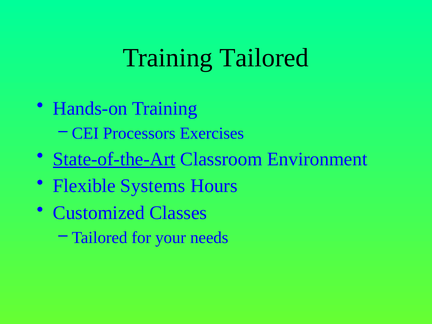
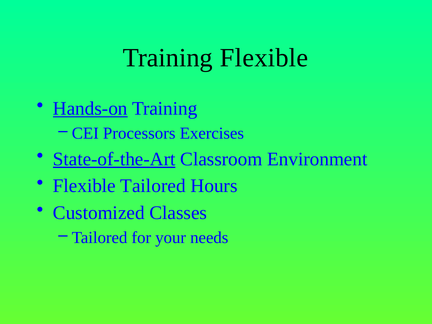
Training Tailored: Tailored -> Flexible
Hands-on underline: none -> present
Flexible Systems: Systems -> Tailored
